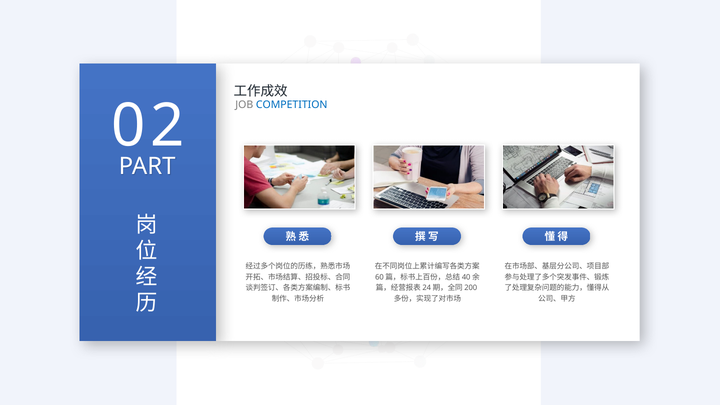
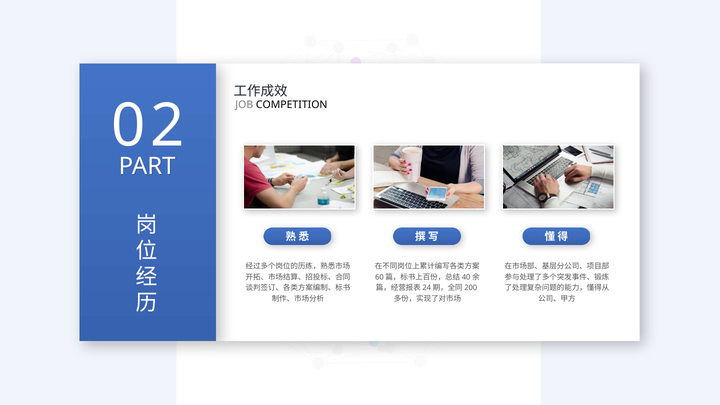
COMPETITION colour: blue -> black
